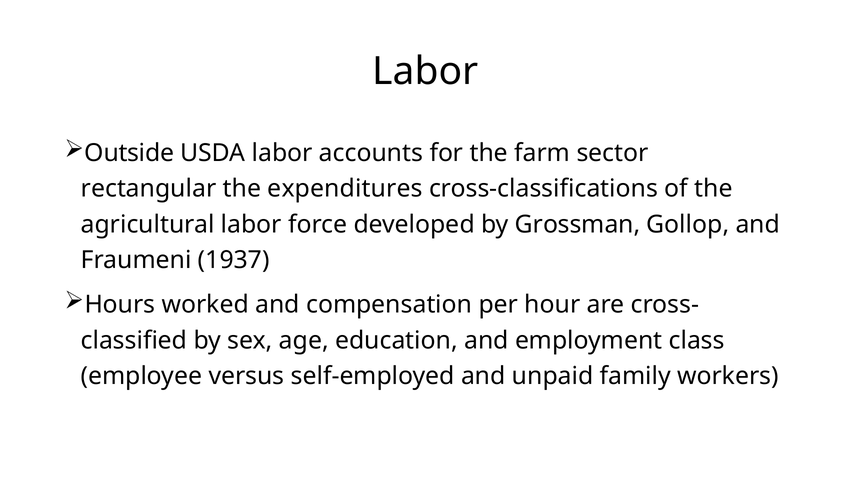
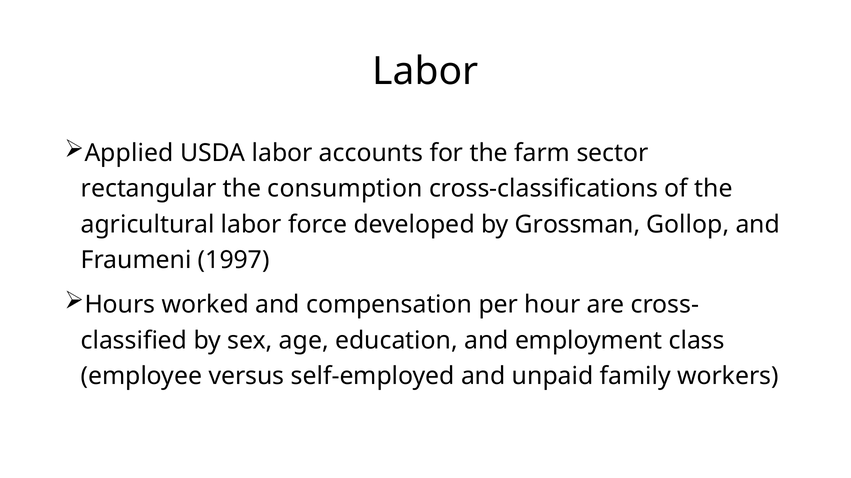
Outside: Outside -> Applied
expenditures: expenditures -> consumption
1937: 1937 -> 1997
